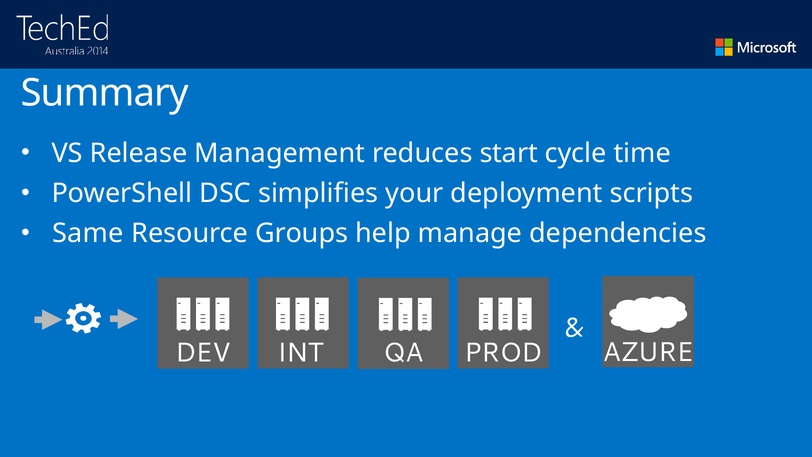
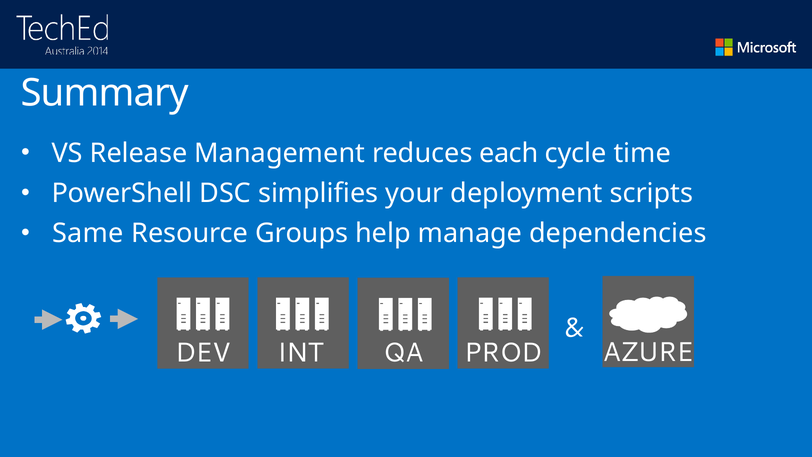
start: start -> each
